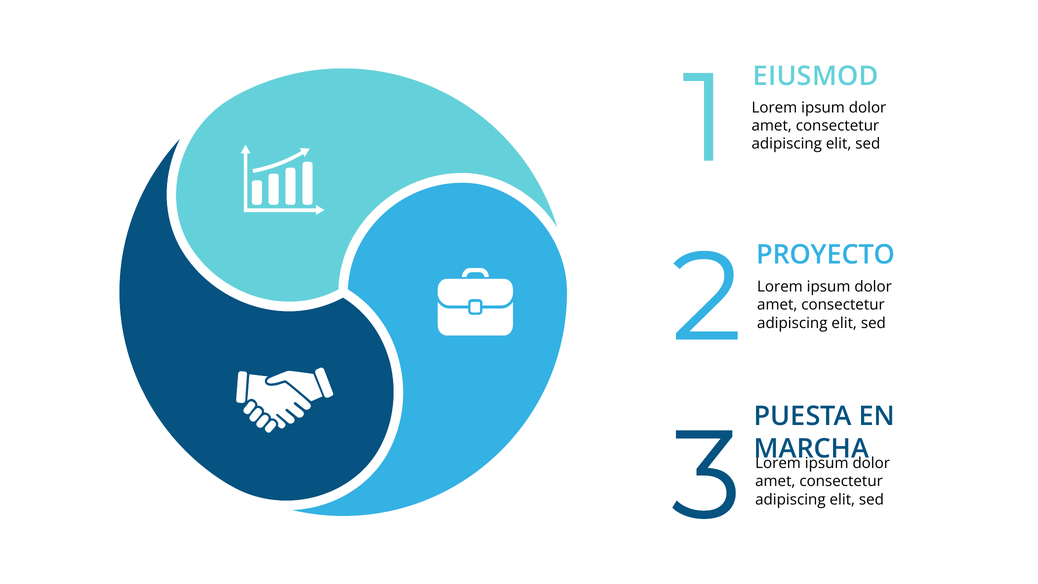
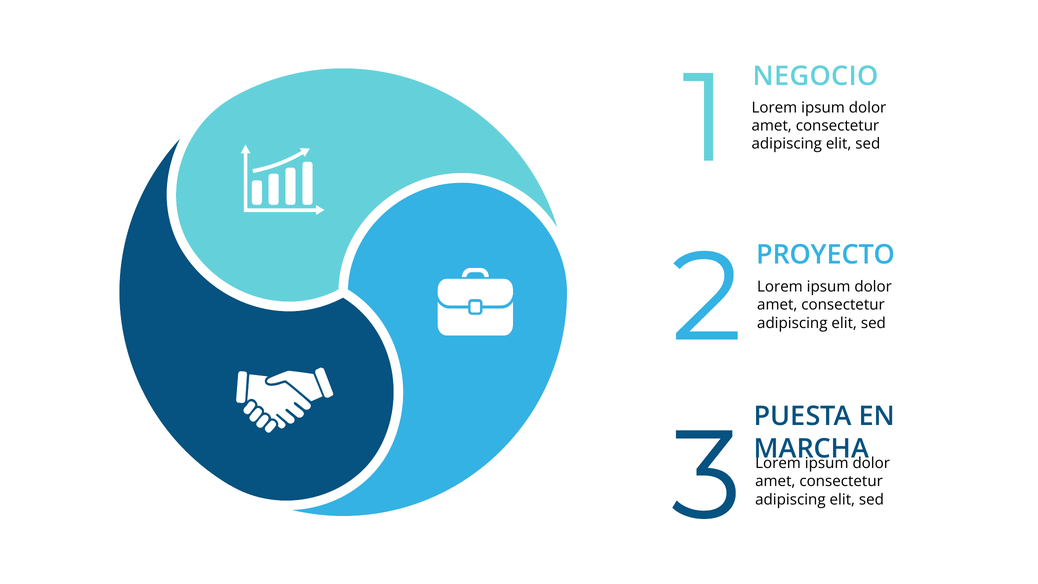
EIUSMOD: EIUSMOD -> NEGOCIO
